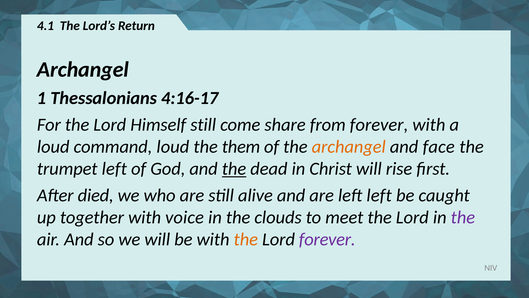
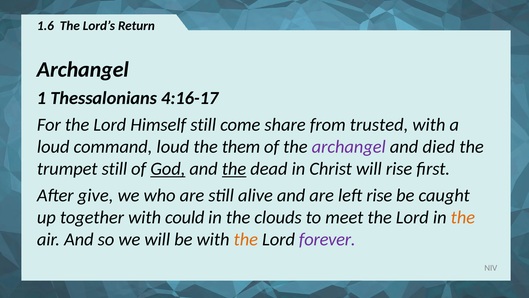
4.1: 4.1 -> 1.6
from forever: forever -> trusted
archangel at (349, 147) colour: orange -> purple
face: face -> died
trumpet left: left -> still
God underline: none -> present
died: died -> give
left left: left -> rise
voice: voice -> could
the at (463, 218) colour: purple -> orange
